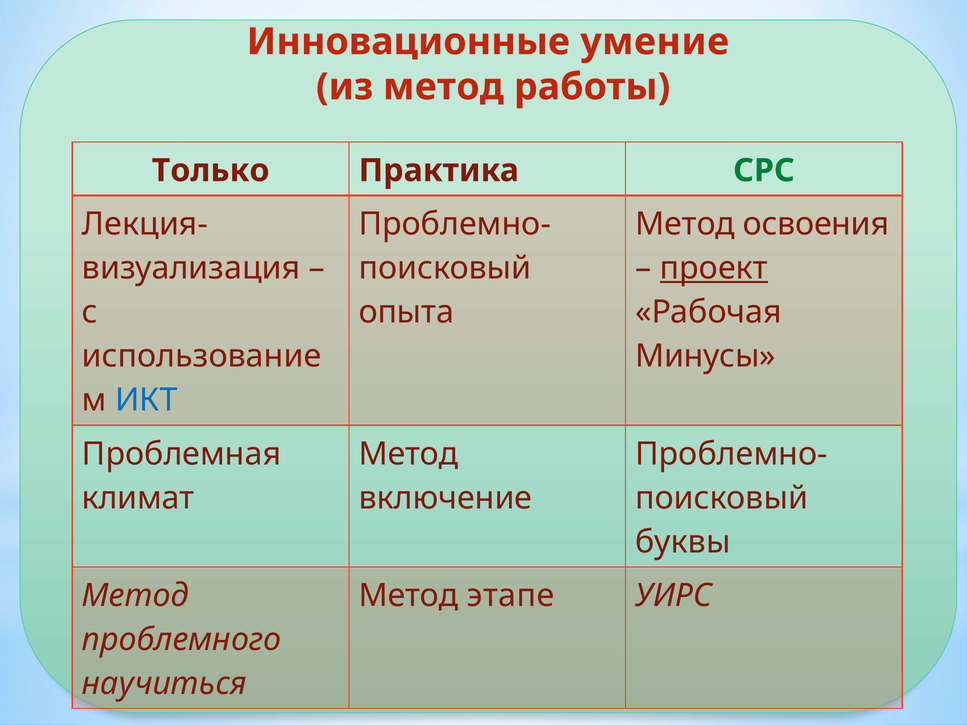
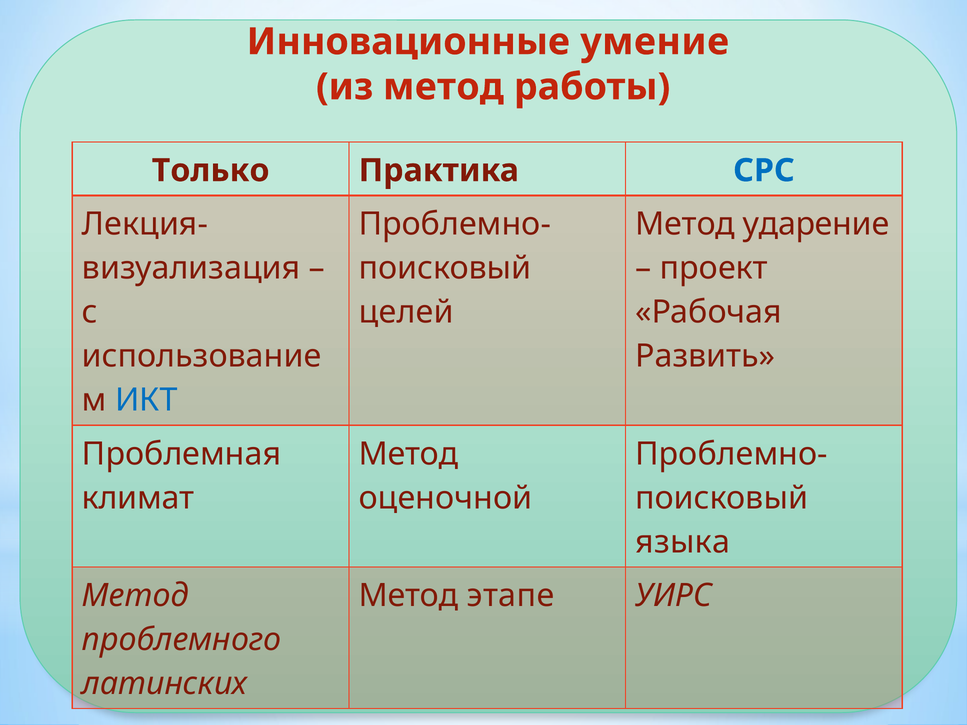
СРС colour: green -> blue
освоения: освоения -> ударение
проект underline: present -> none
опыта: опыта -> целей
Минусы: Минусы -> Развить
включение: включение -> оценочной
буквы: буквы -> языка
научиться: научиться -> латинских
